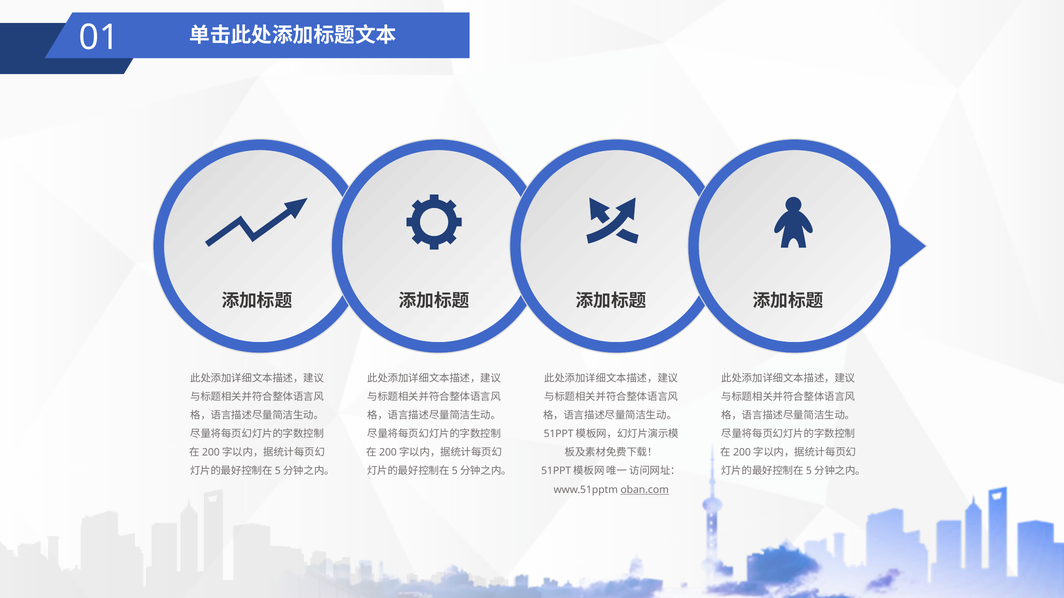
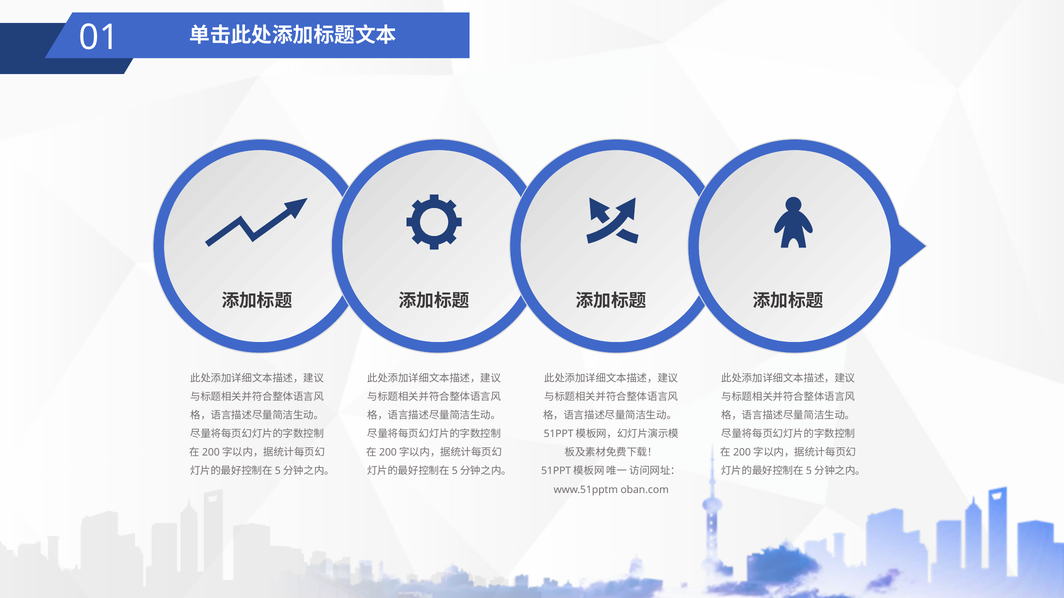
oban.com underline: present -> none
